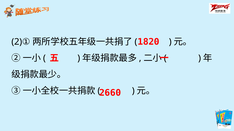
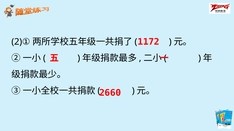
1820: 1820 -> 1172
